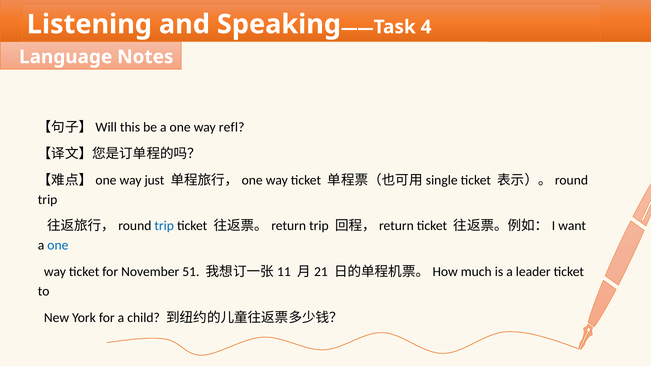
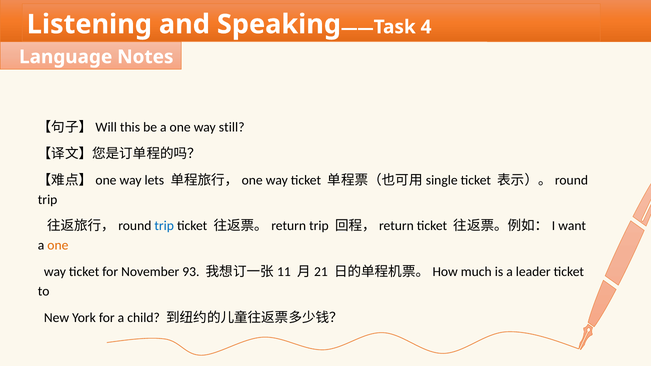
refl: refl -> still
just: just -> lets
one at (58, 246) colour: blue -> orange
51: 51 -> 93
